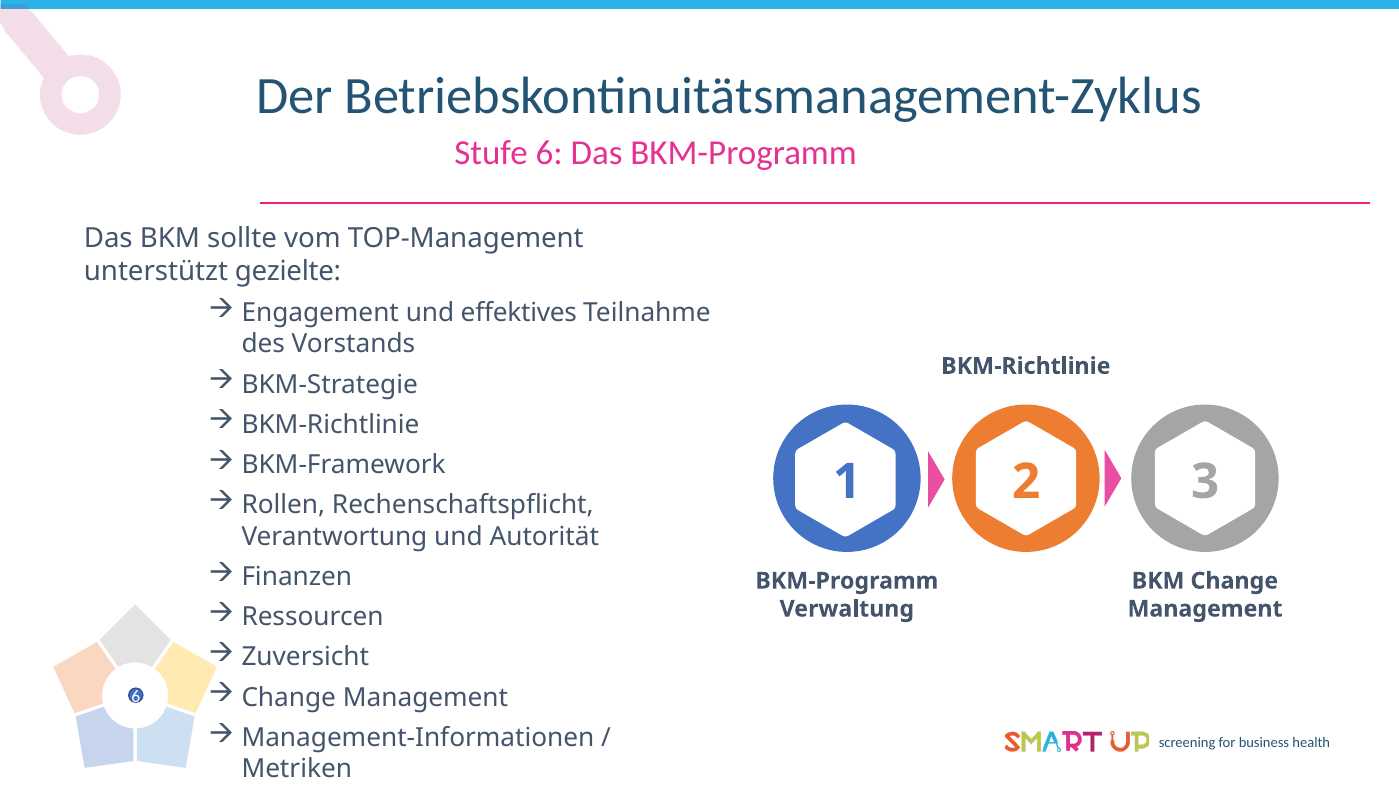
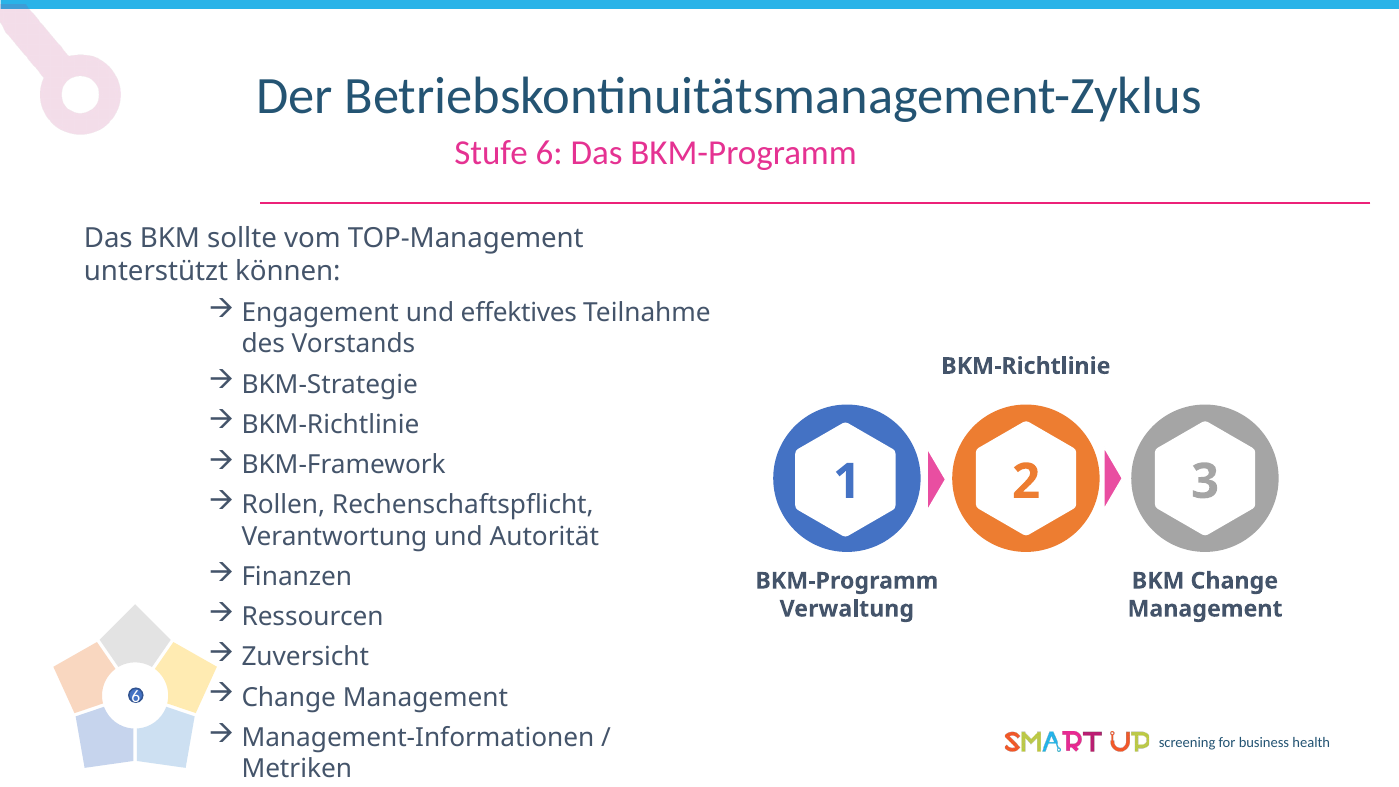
gezielte: gezielte -> können
